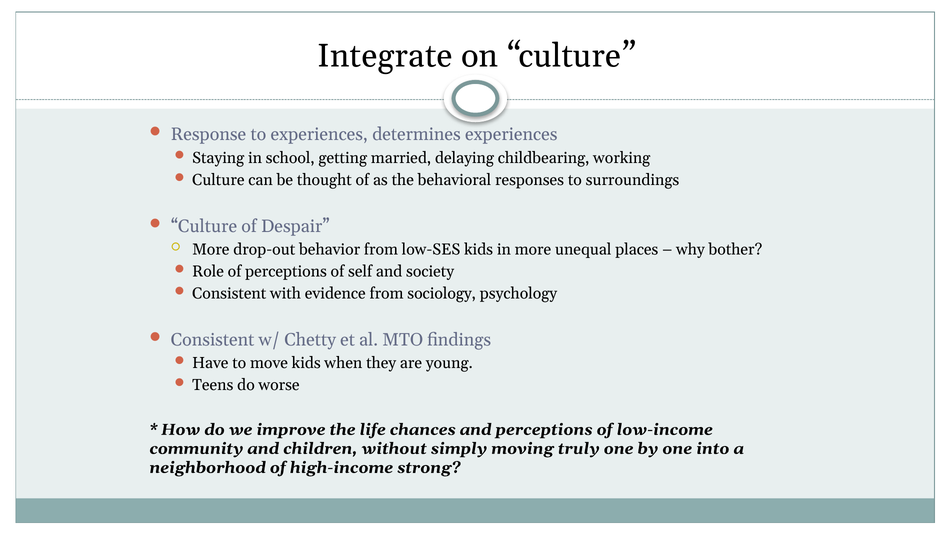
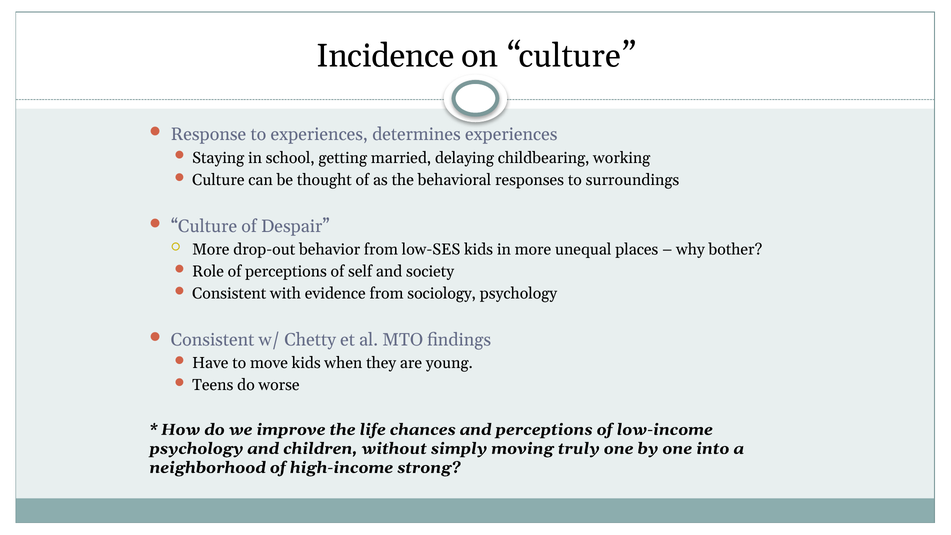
Integrate: Integrate -> Incidence
community at (196, 449): community -> psychology
